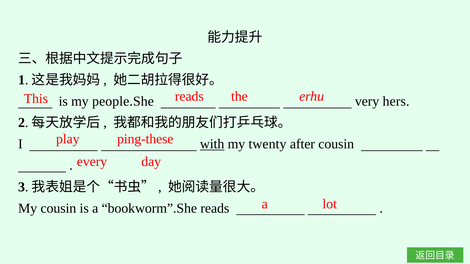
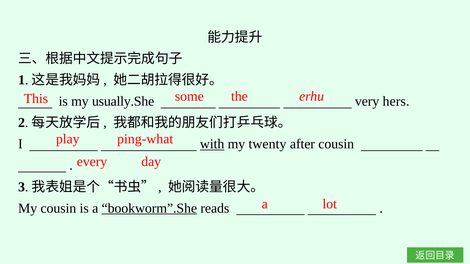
This reads: reads -> some
people.She: people.She -> usually.She
ping-these: ping-these -> ping-what
bookworm”.She underline: none -> present
